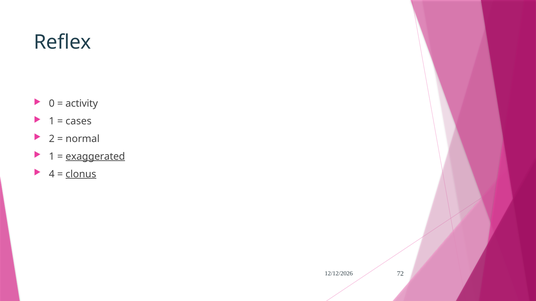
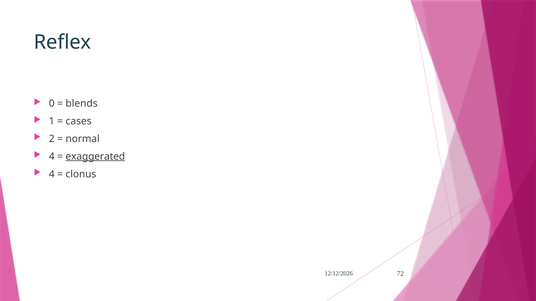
activity: activity -> blends
1 at (52, 157): 1 -> 4
clonus underline: present -> none
